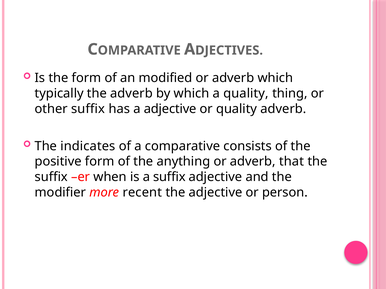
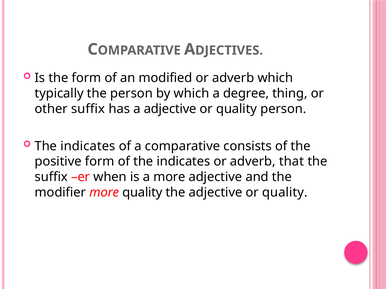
the adverb: adverb -> person
a quality: quality -> degree
quality adverb: adverb -> person
of the anything: anything -> indicates
a suffix: suffix -> more
more recent: recent -> quality
the adjective or person: person -> quality
